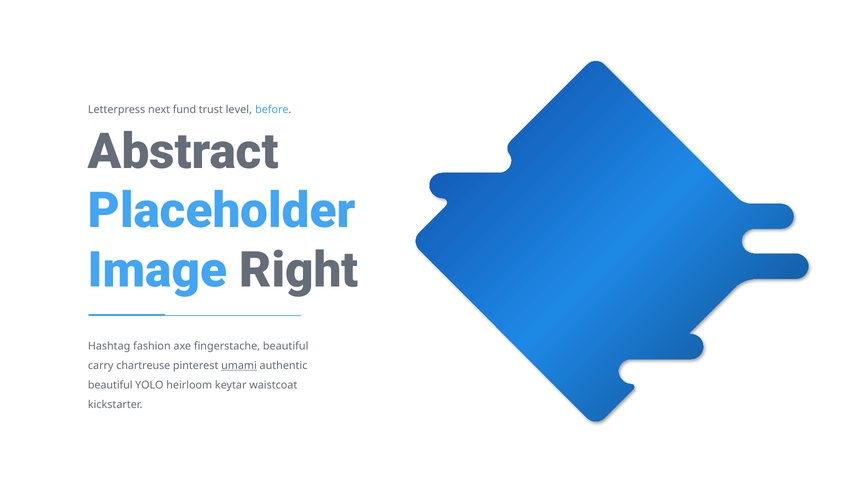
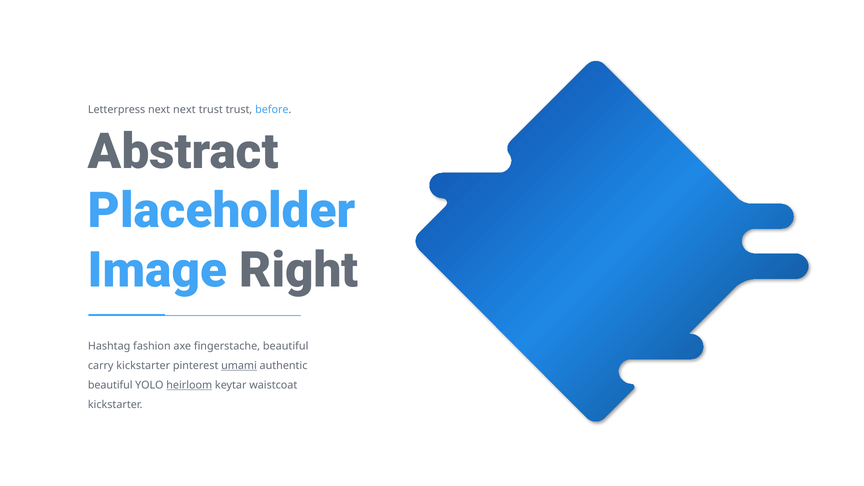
next fund: fund -> next
trust level: level -> trust
carry chartreuse: chartreuse -> kickstarter
heirloom underline: none -> present
